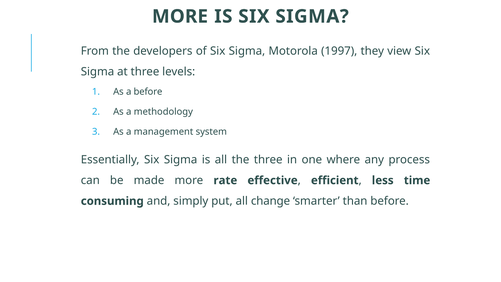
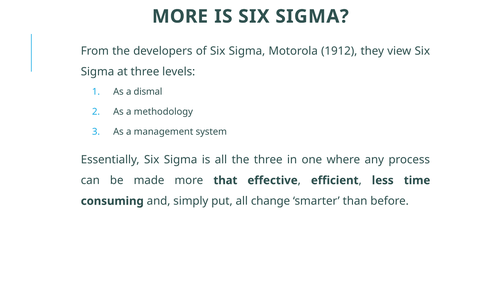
1997: 1997 -> 1912
a before: before -> dismal
rate: rate -> that
